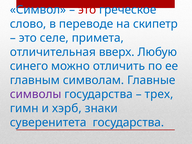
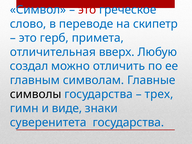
селе: селе -> герб
синего: синего -> создал
символы colour: purple -> black
хэрб: хэрб -> виде
